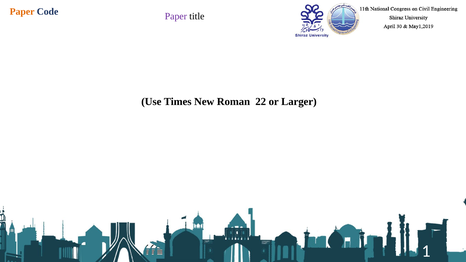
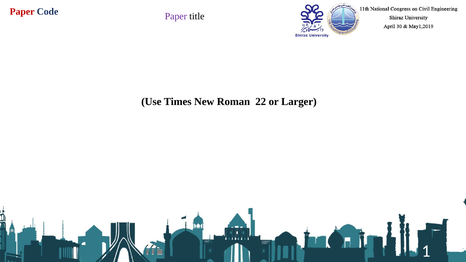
Paper at (22, 12) colour: orange -> red
